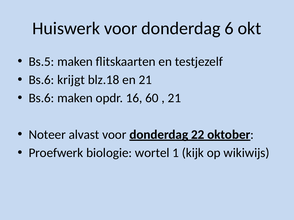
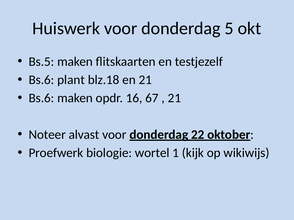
6: 6 -> 5
krijgt: krijgt -> plant
60: 60 -> 67
